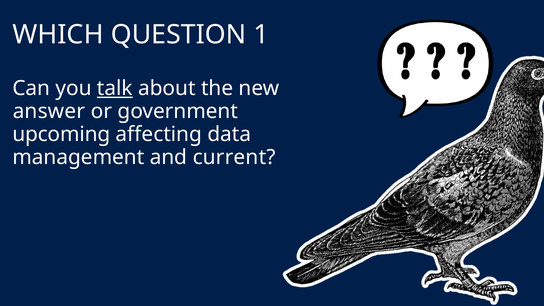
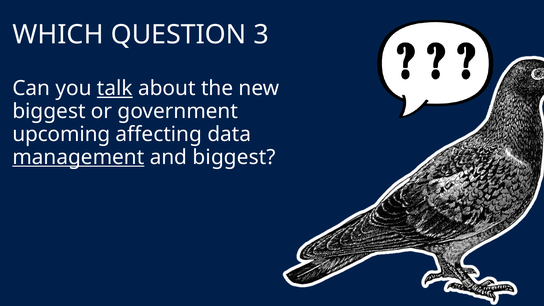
1: 1 -> 3
answer at (49, 111): answer -> biggest
management underline: none -> present
and current: current -> biggest
